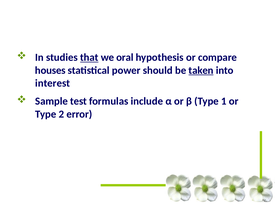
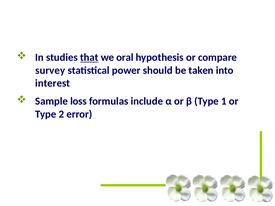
houses: houses -> survey
taken underline: present -> none
test: test -> loss
